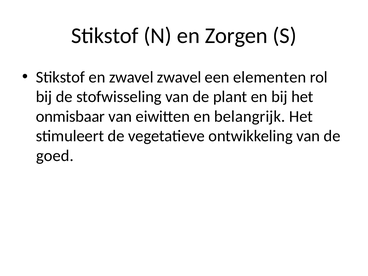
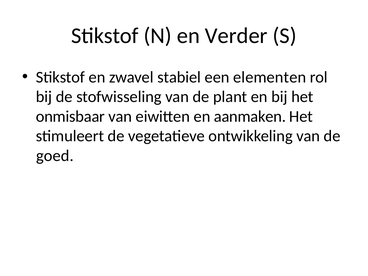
Zorgen: Zorgen -> Verder
zwavel zwavel: zwavel -> stabiel
belangrijk: belangrijk -> aanmaken
